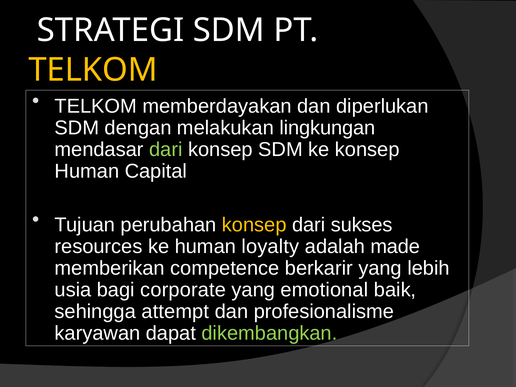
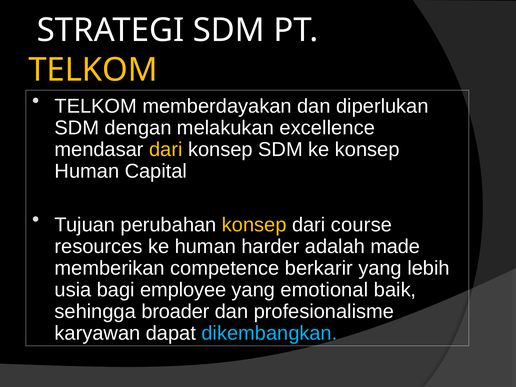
lingkungan: lingkungan -> excellence
dari at (166, 150) colour: light green -> yellow
sukses: sukses -> course
loyalty: loyalty -> harder
corporate: corporate -> employee
attempt: attempt -> broader
dikembangkan colour: light green -> light blue
